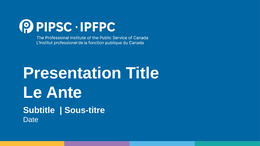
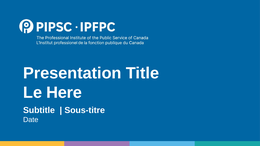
Ante: Ante -> Here
